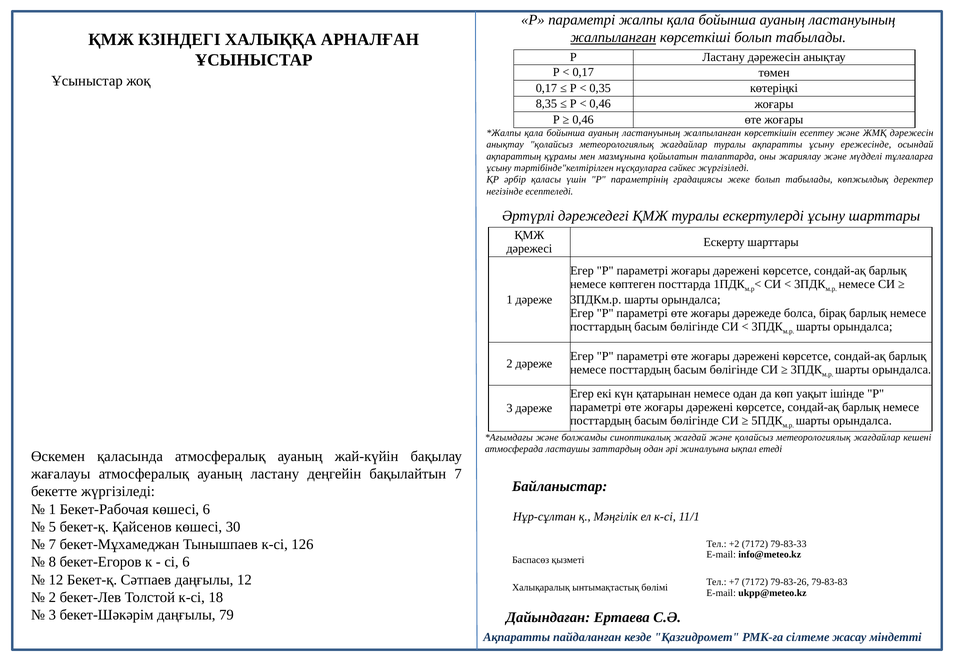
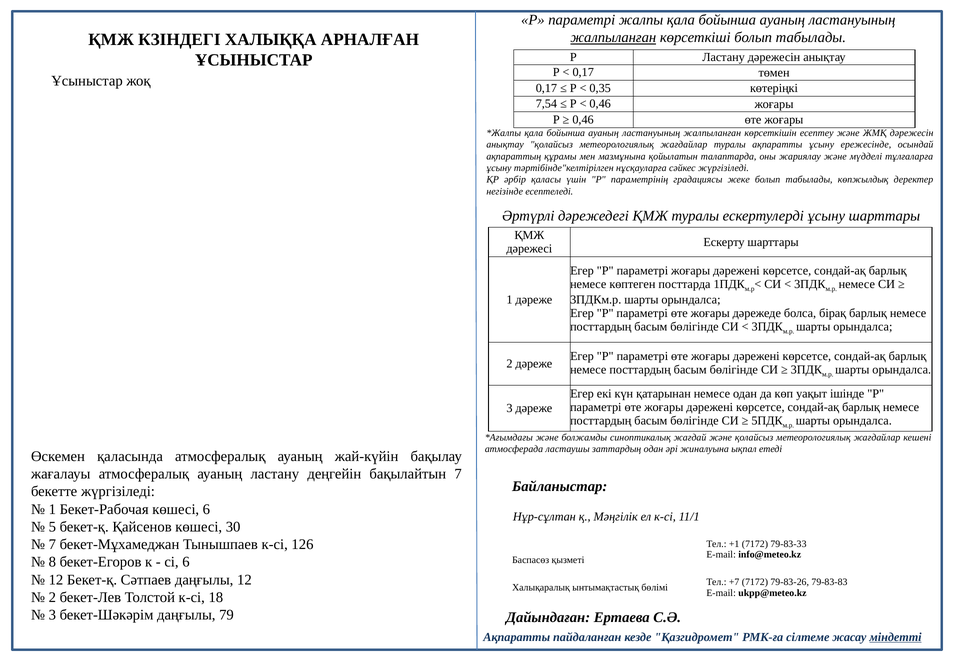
8,35: 8,35 -> 7,54
+2: +2 -> +1
міндетті underline: none -> present
